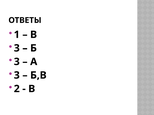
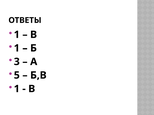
3 at (17, 48): 3 -> 1
3 at (17, 76): 3 -> 5
2 at (17, 89): 2 -> 1
